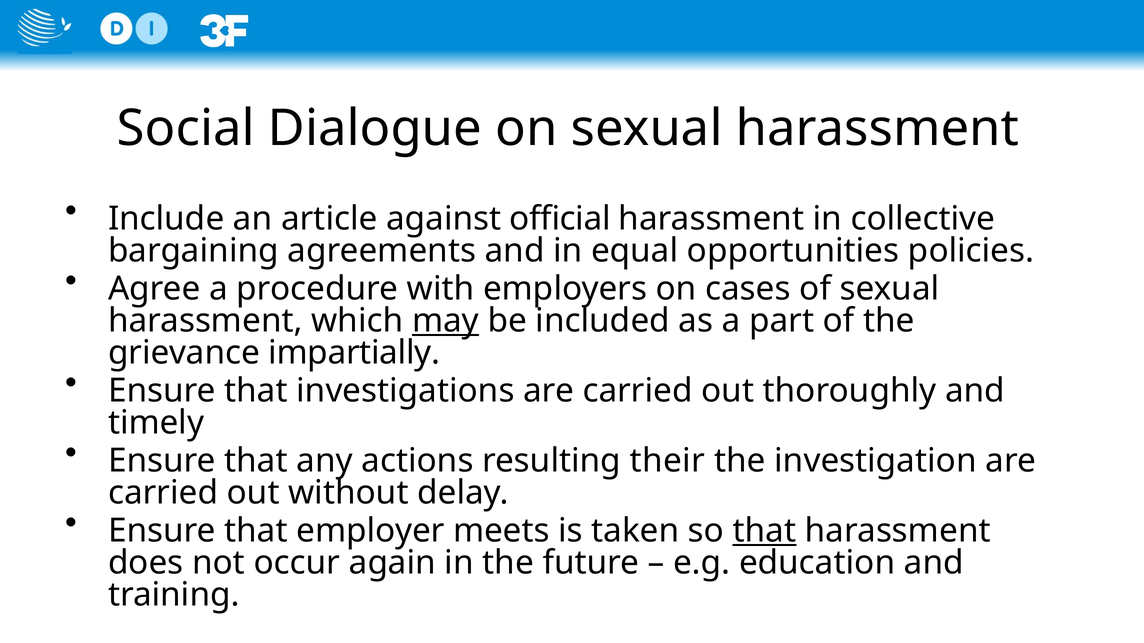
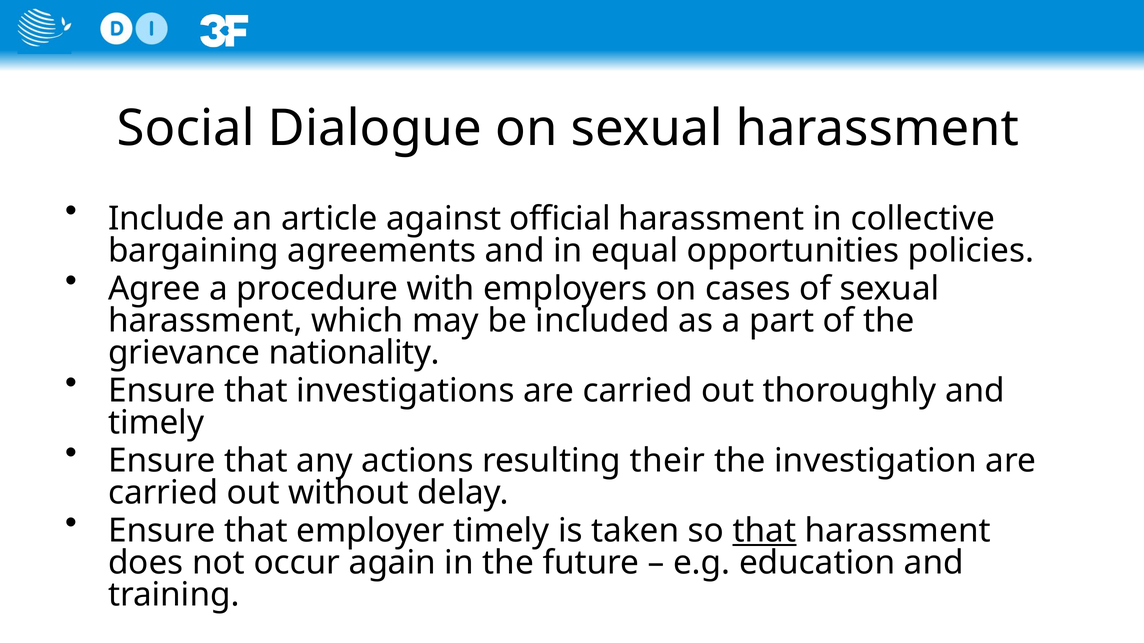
may underline: present -> none
impartially: impartially -> nationality
employer meets: meets -> timely
